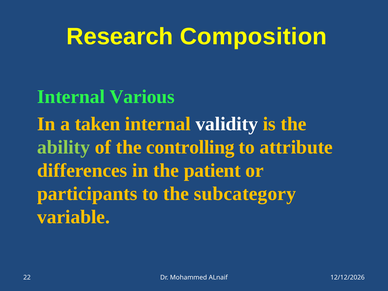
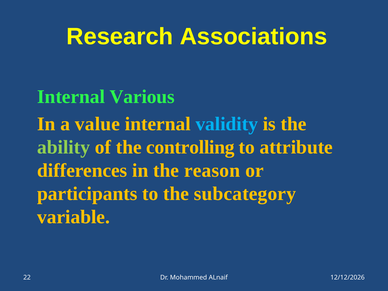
Composition: Composition -> Associations
taken: taken -> value
validity colour: white -> light blue
patient: patient -> reason
